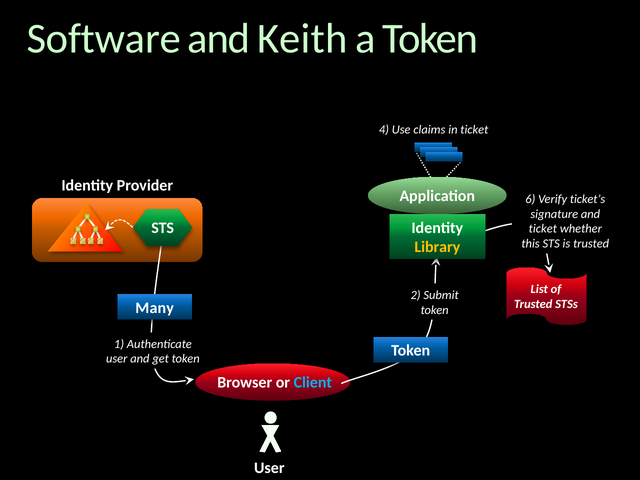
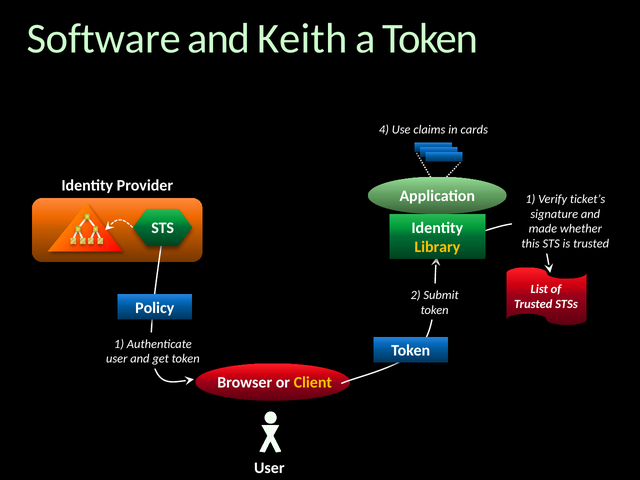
in ticket: ticket -> cards
Application 6: 6 -> 1
ticket at (543, 229): ticket -> made
Many: Many -> Policy
Client colour: light blue -> yellow
